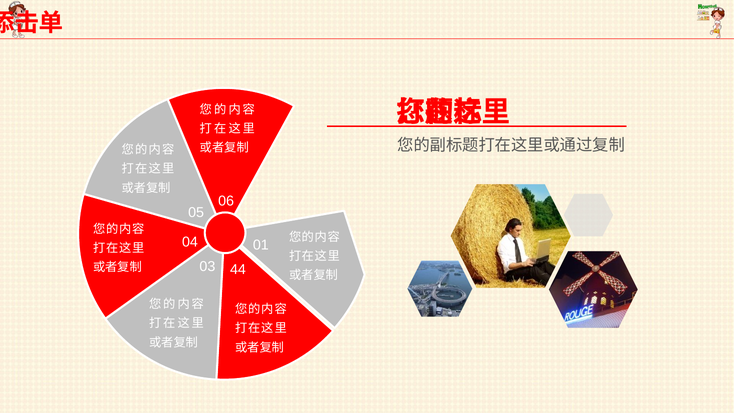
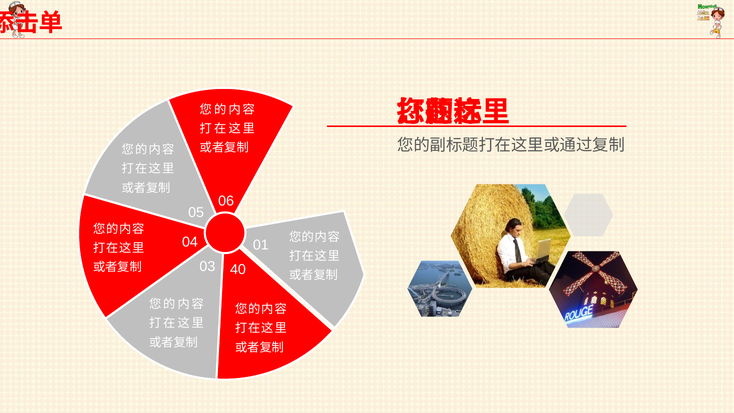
44: 44 -> 40
